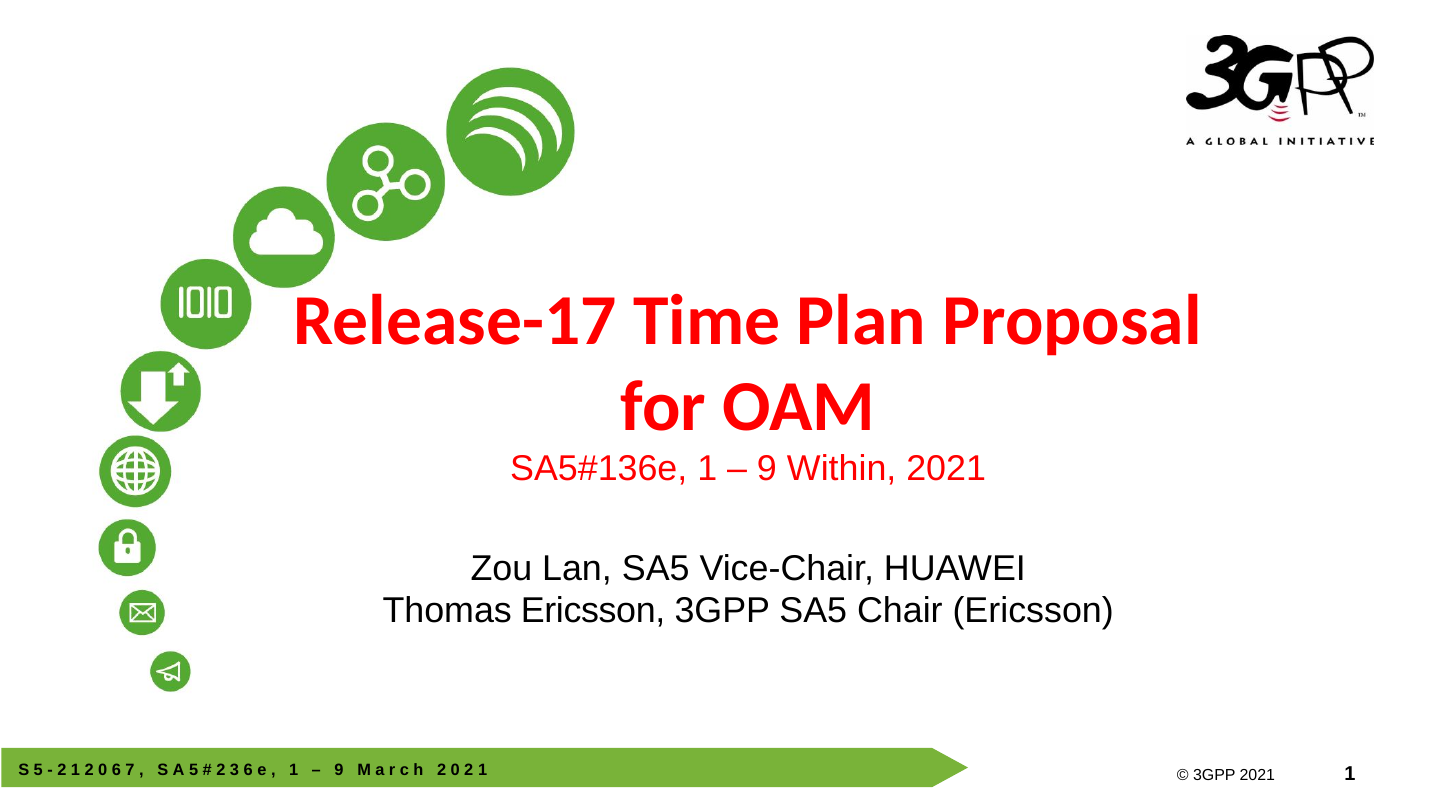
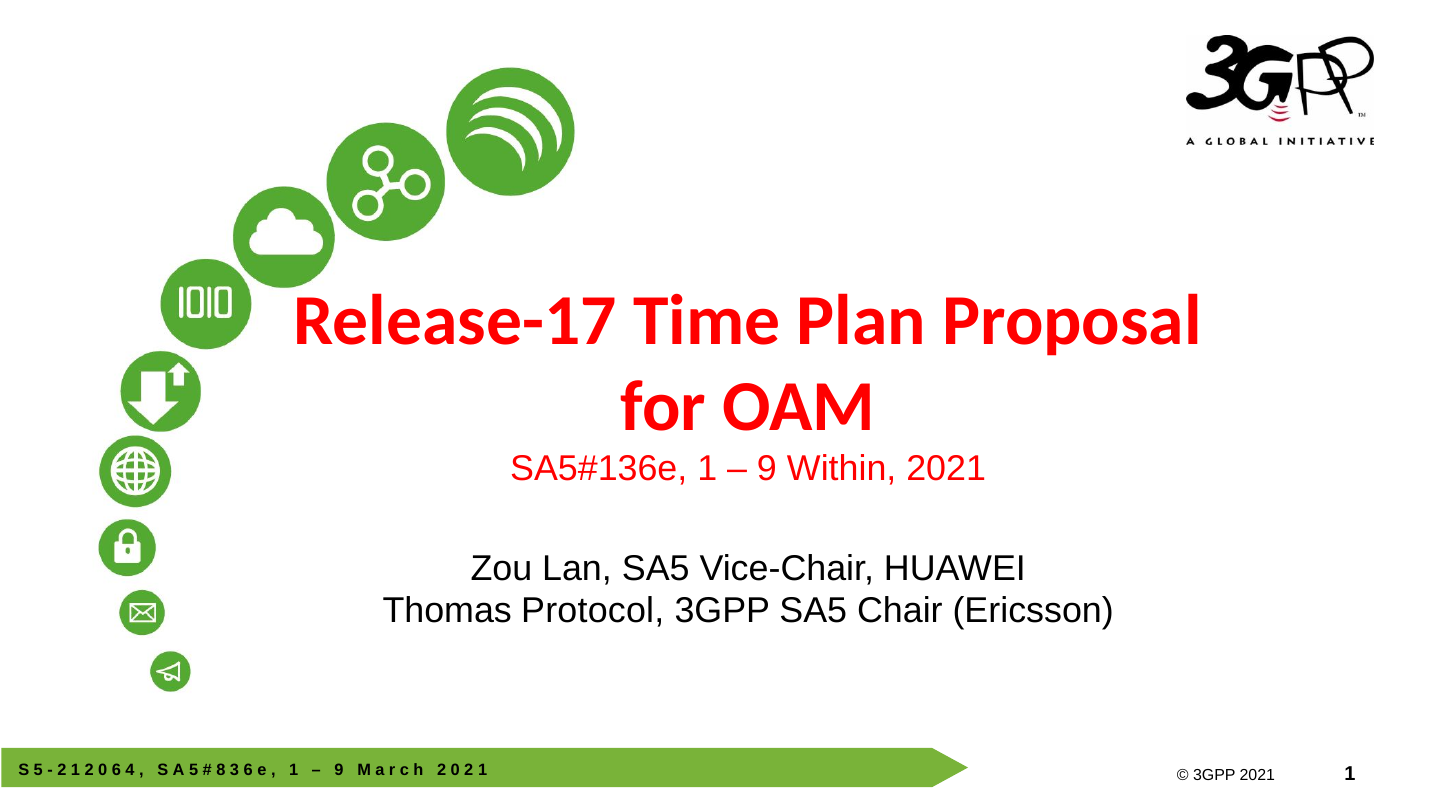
Thomas Ericsson: Ericsson -> Protocol
7: 7 -> 4
2 at (221, 770): 2 -> 8
